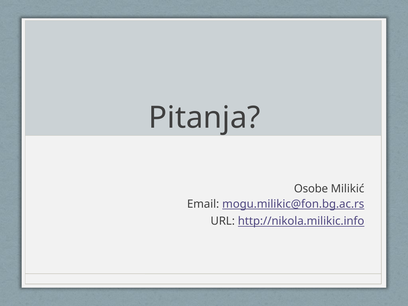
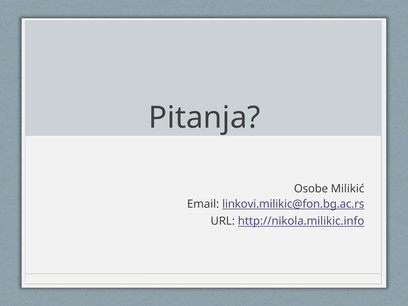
mogu.milikic@fon.bg.ac.rs: mogu.milikic@fon.bg.ac.rs -> linkovi.milikic@fon.bg.ac.rs
